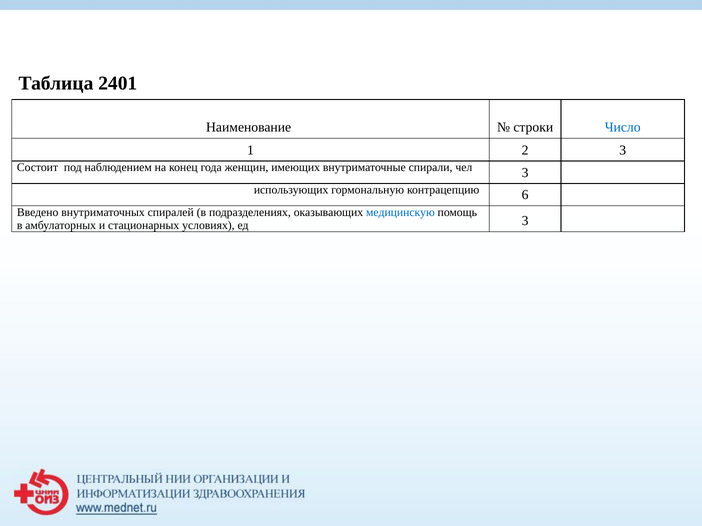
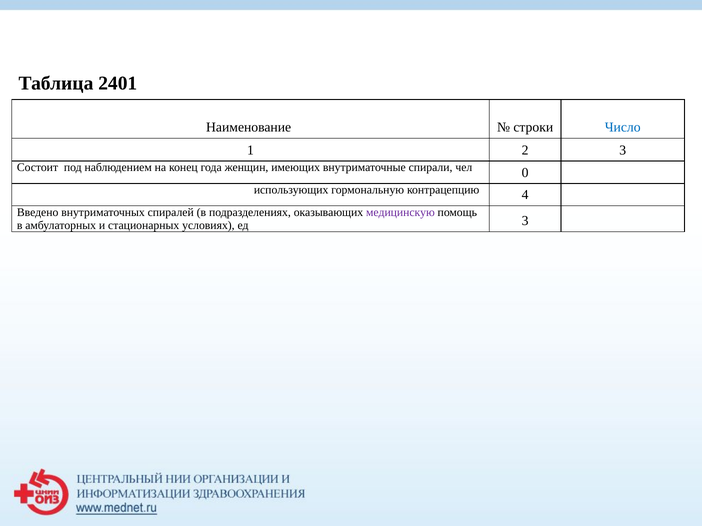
чел 3: 3 -> 0
6: 6 -> 4
медицинскую colour: blue -> purple
